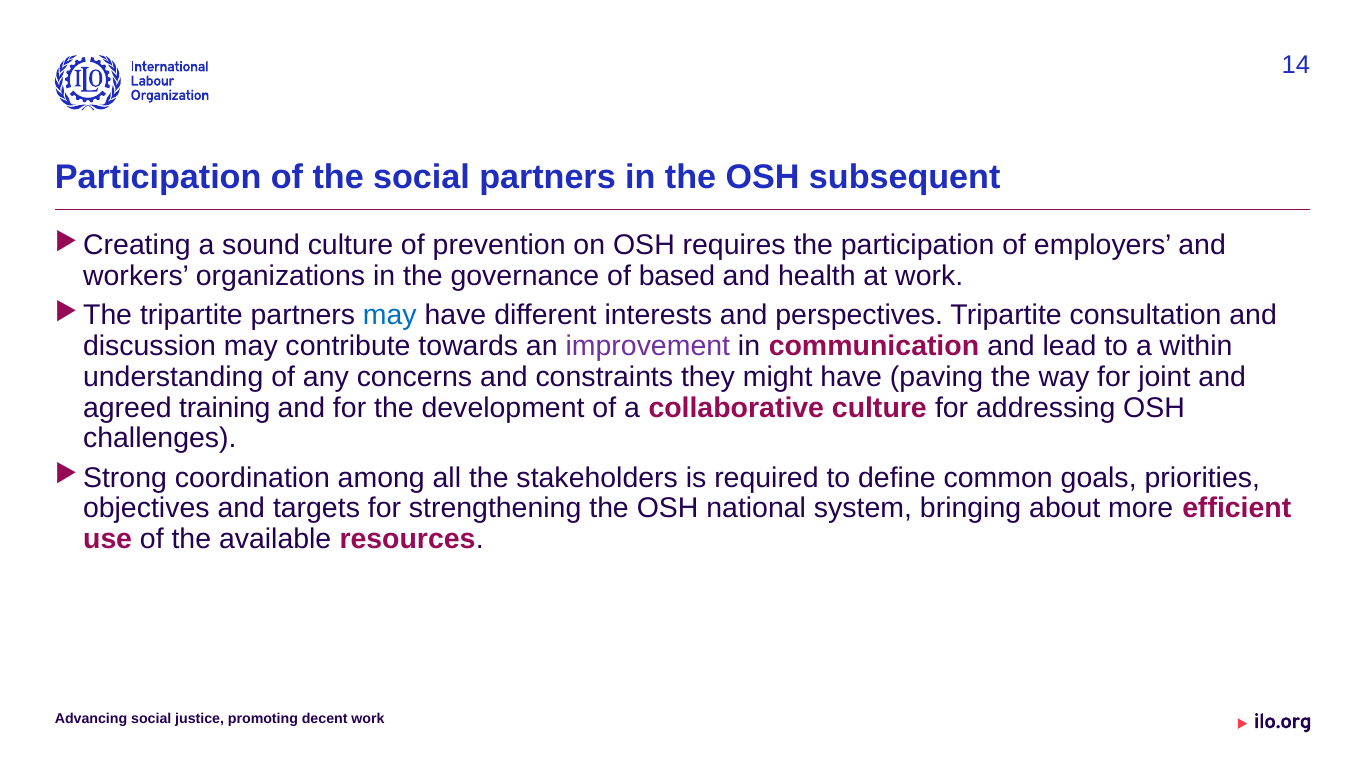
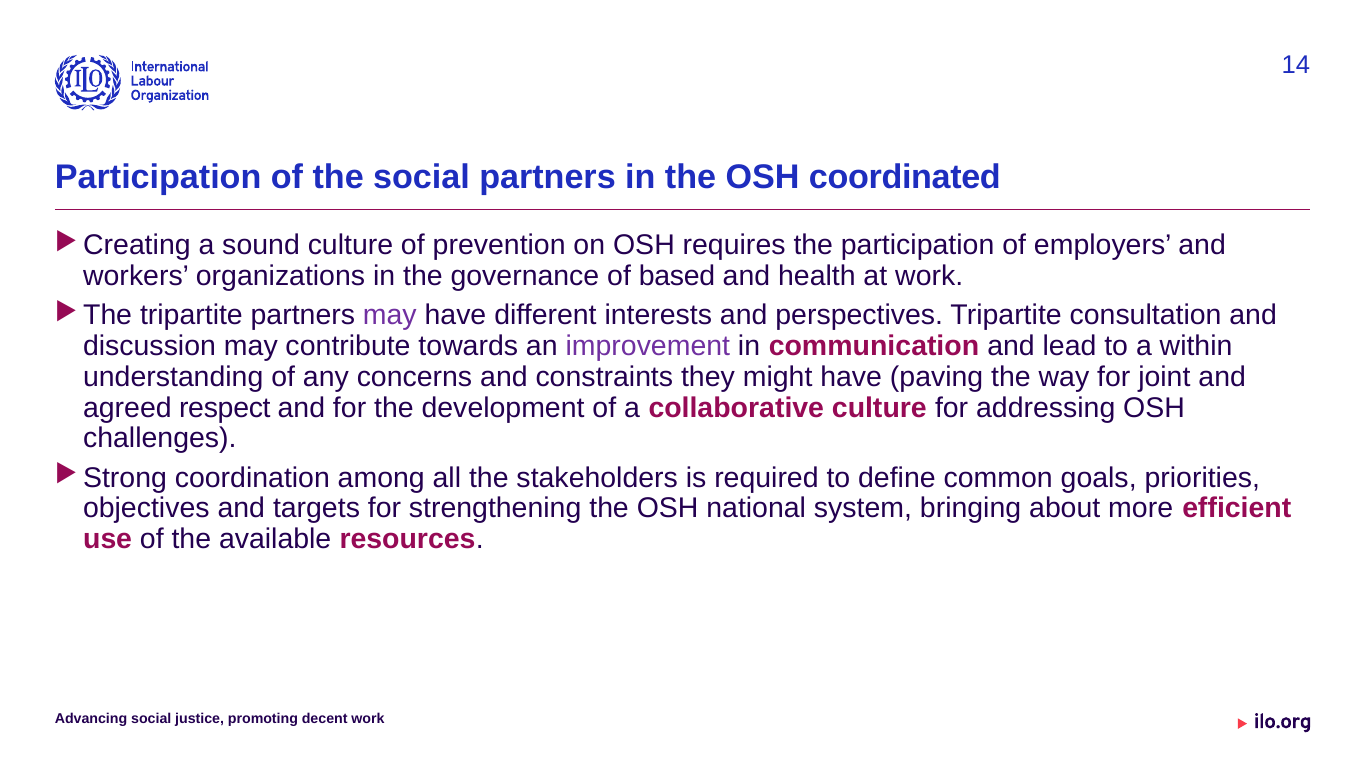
subsequent: subsequent -> coordinated
may at (390, 316) colour: blue -> purple
training: training -> respect
